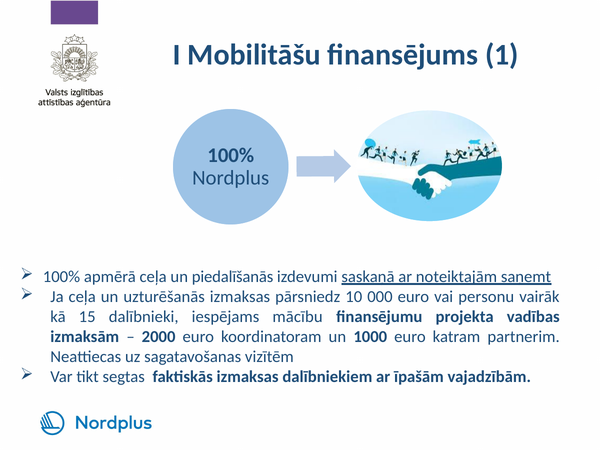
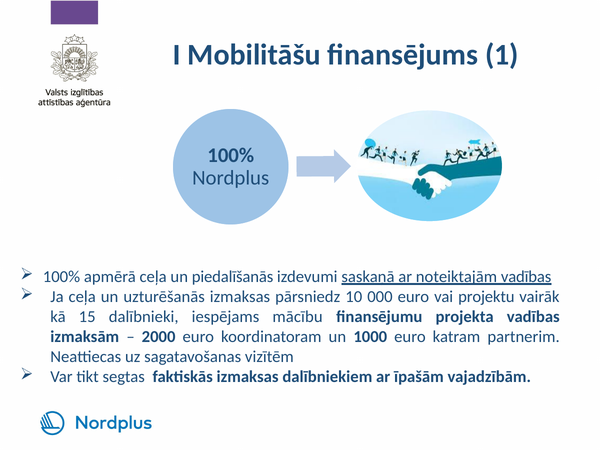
noteiktajām saņemt: saņemt -> vadības
personu: personu -> projektu
